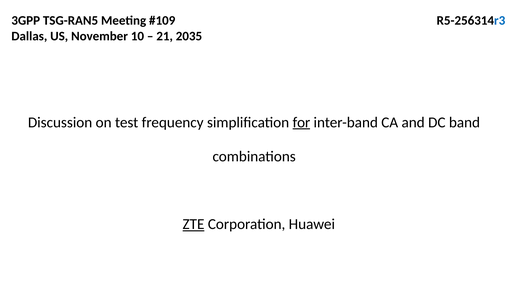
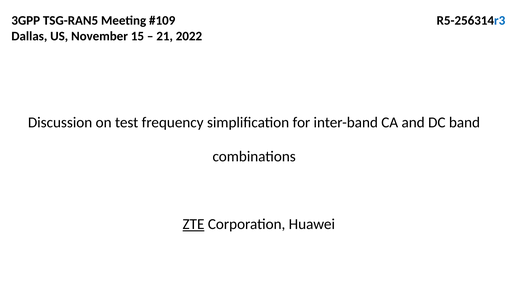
10: 10 -> 15
2035: 2035 -> 2022
for underline: present -> none
